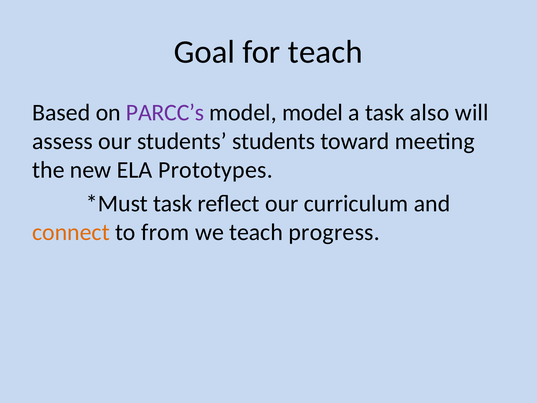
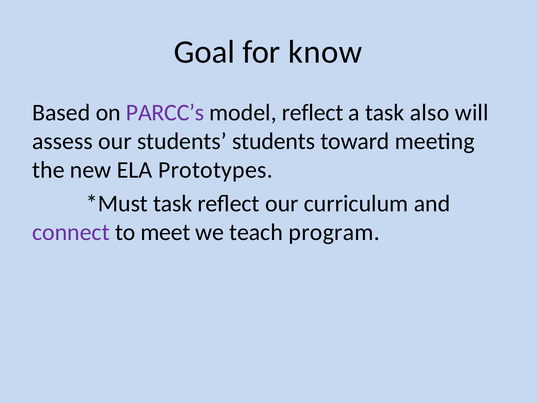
for teach: teach -> know
model model: model -> reflect
connect colour: orange -> purple
from: from -> meet
progress: progress -> program
